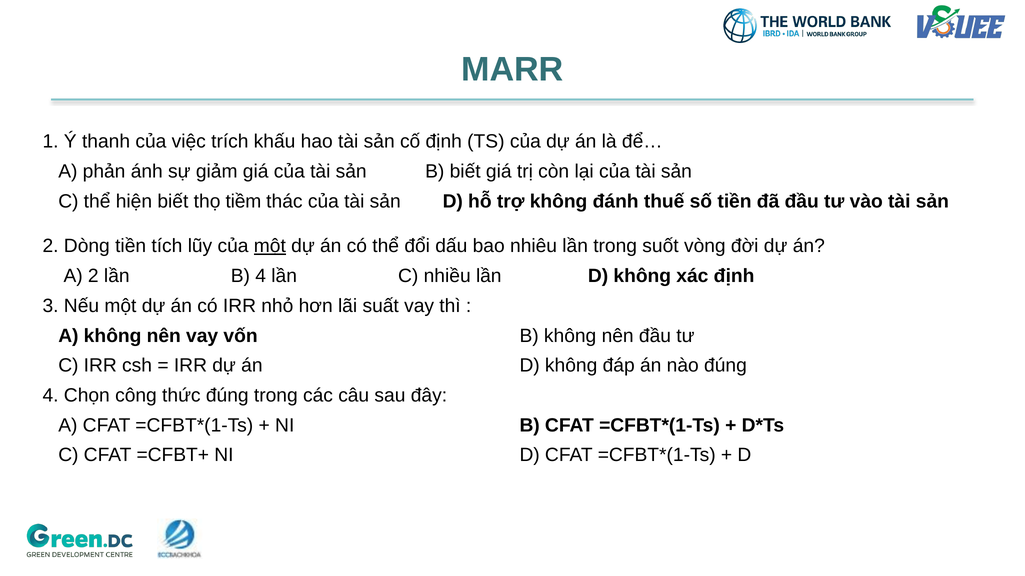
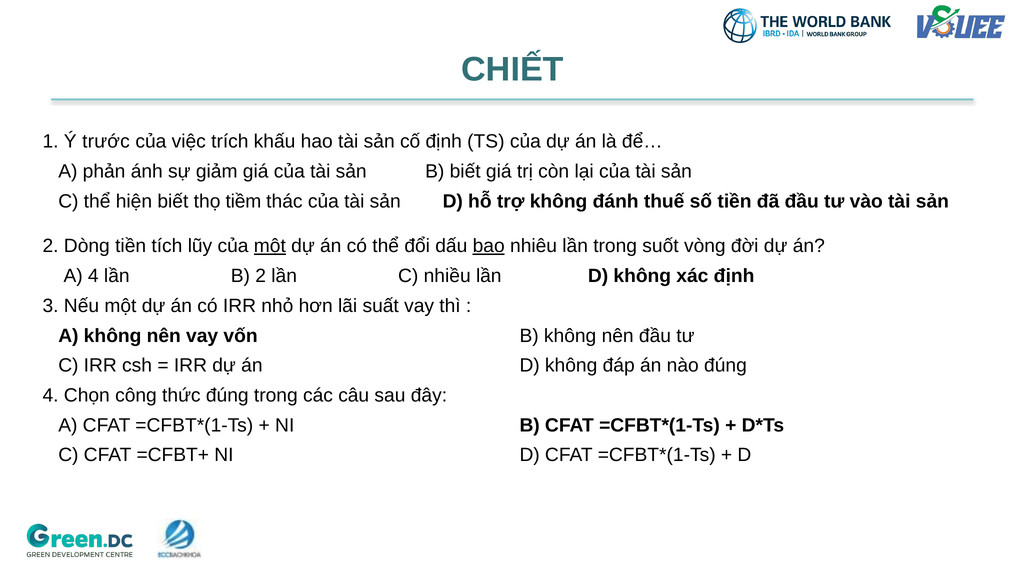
MARR: MARR -> CHIẾT
thanh: thanh -> trước
bao underline: none -> present
A 2: 2 -> 4
B 4: 4 -> 2
